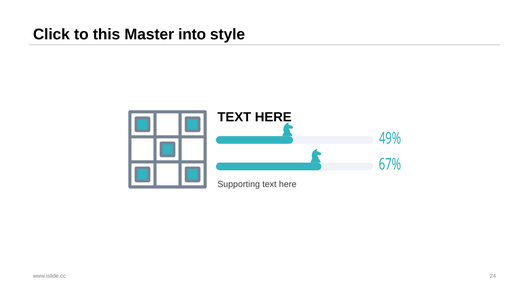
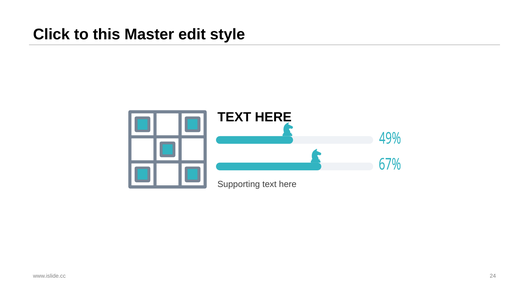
into: into -> edit
